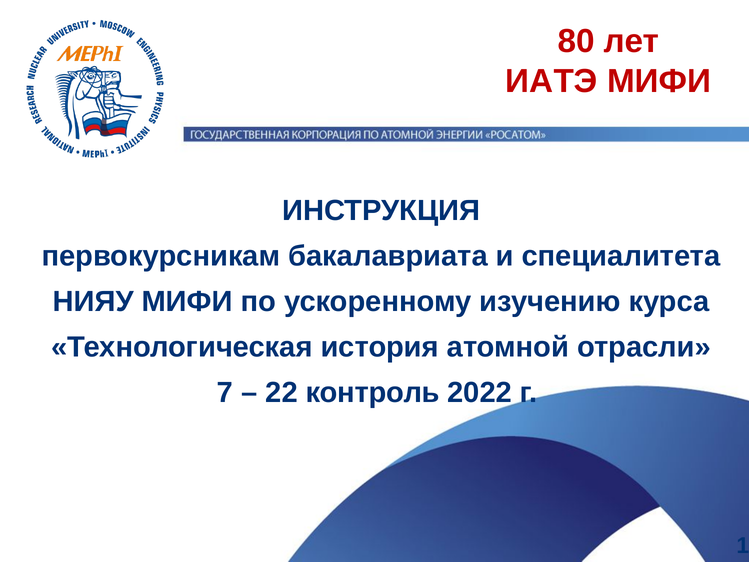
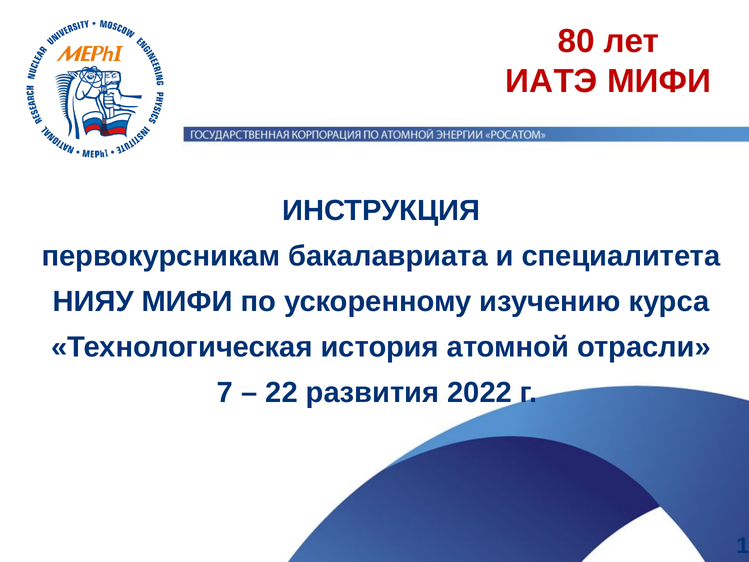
контроль: контроль -> развития
